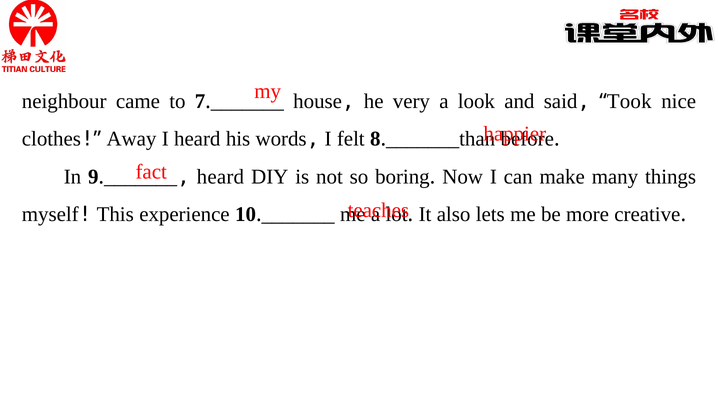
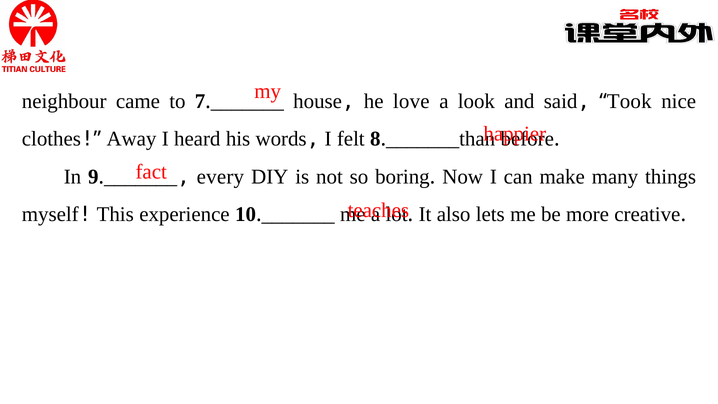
very: very -> love
heard at (220, 177): heard -> every
